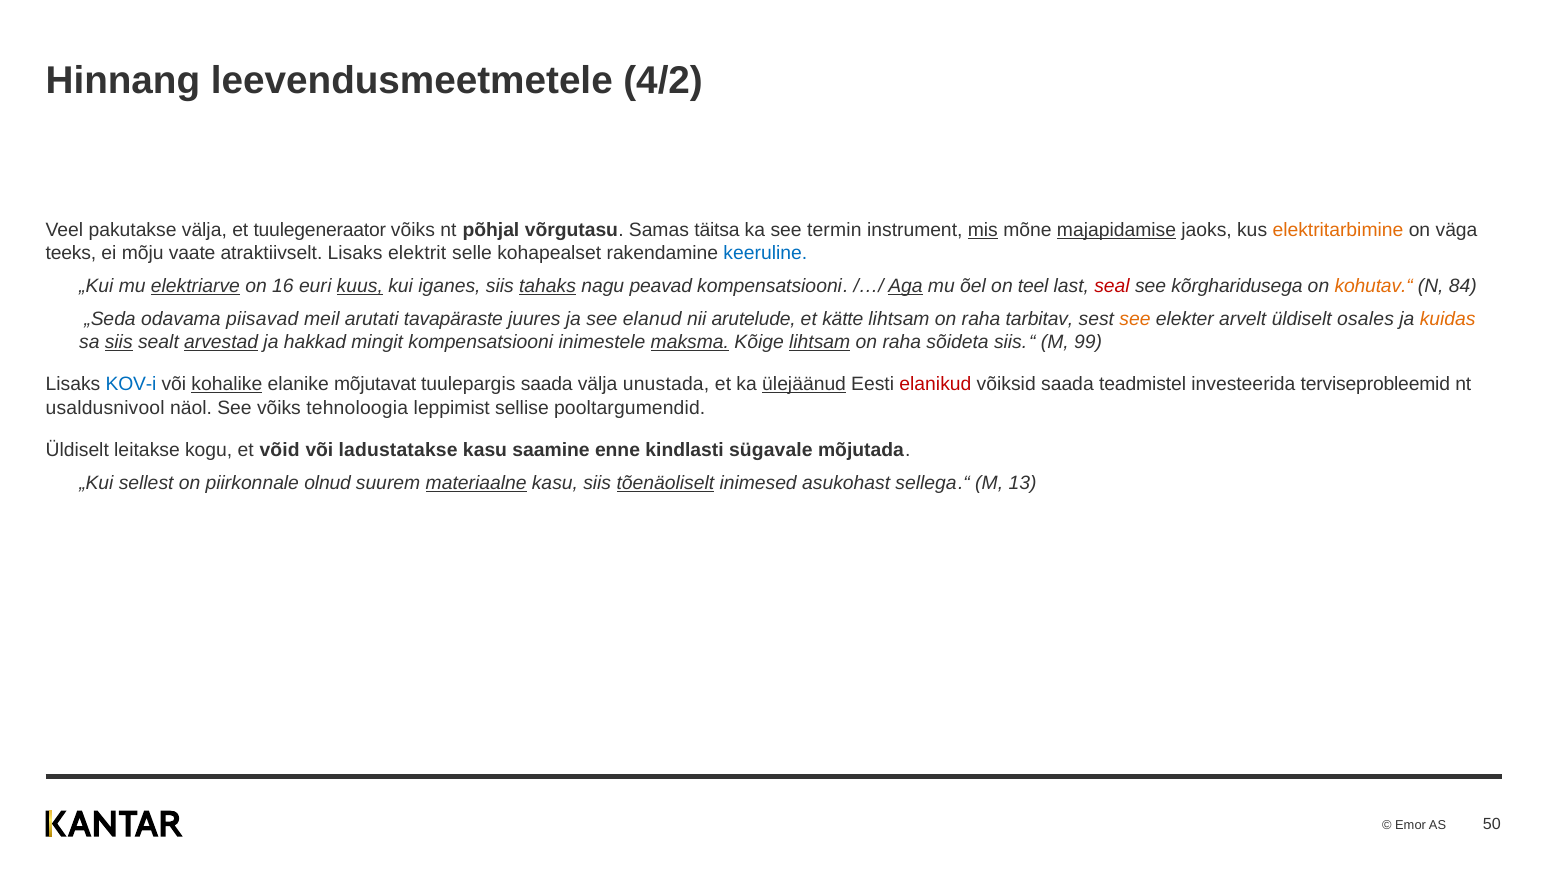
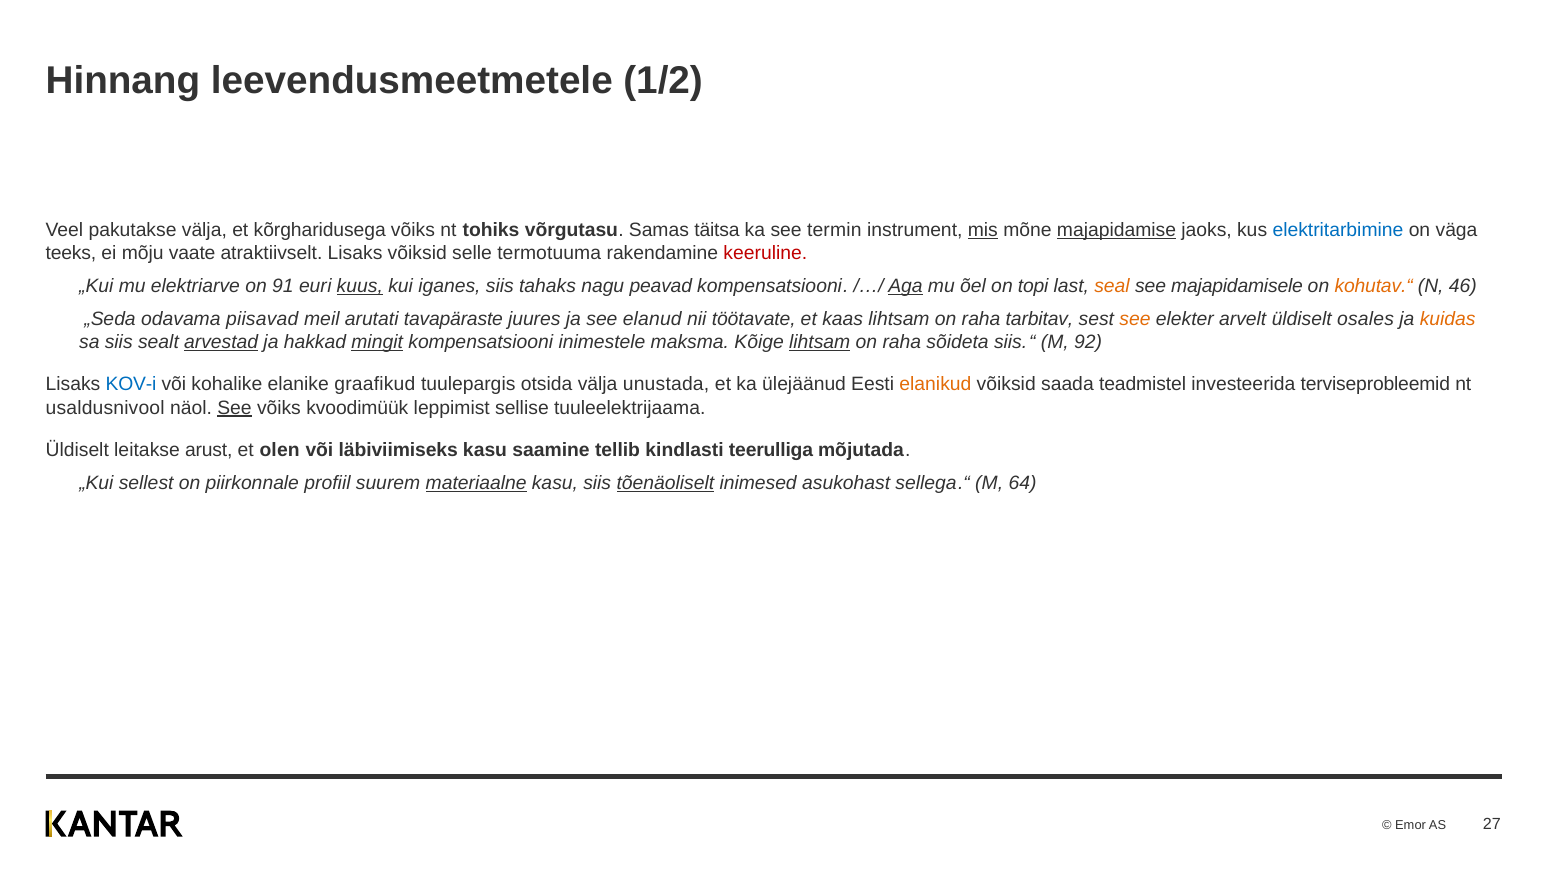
4/2: 4/2 -> 1/2
tuulegeneraator: tuulegeneraator -> kõrgharidusega
põhjal: põhjal -> tohiks
elektritarbimine colour: orange -> blue
Lisaks elektrit: elektrit -> võiksid
kohapealset: kohapealset -> termotuuma
keeruline colour: blue -> red
elektriarve underline: present -> none
16: 16 -> 91
tahaks underline: present -> none
teel: teel -> topi
seal colour: red -> orange
kõrgharidusega: kõrgharidusega -> majapidamisele
84: 84 -> 46
arutelude: arutelude -> töötavate
kätte: kätte -> kaas
siis at (119, 342) underline: present -> none
mingit underline: none -> present
maksma underline: present -> none
99: 99 -> 92
kohalike underline: present -> none
mõjutavat: mõjutavat -> graafikud
tuulepargis saada: saada -> otsida
ülejäänud underline: present -> none
elanikud colour: red -> orange
See at (234, 408) underline: none -> present
tehnoloogia: tehnoloogia -> kvoodimüük
pooltargumendid: pooltargumendid -> tuuleelektrijaama
kogu: kogu -> arust
võid: võid -> olen
ladustatakse: ladustatakse -> läbiviimiseks
enne: enne -> tellib
sügavale: sügavale -> teerulliga
olnud: olnud -> profiil
13: 13 -> 64
50: 50 -> 27
